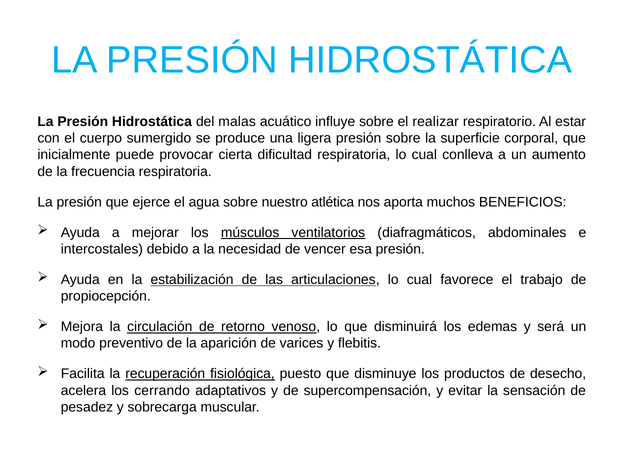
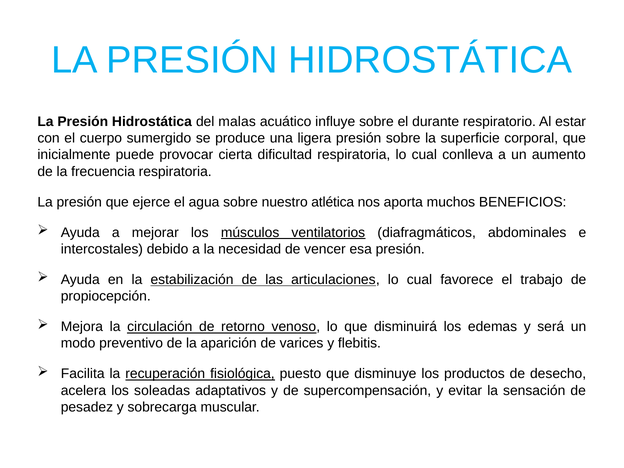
realizar: realizar -> durante
cerrando: cerrando -> soleadas
